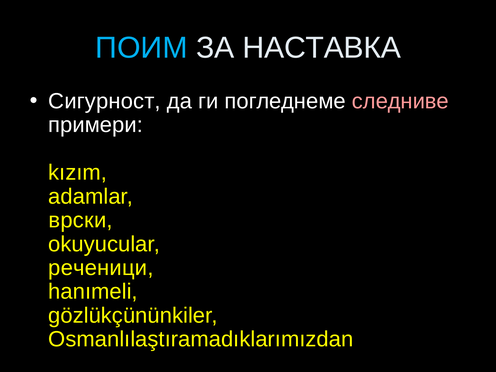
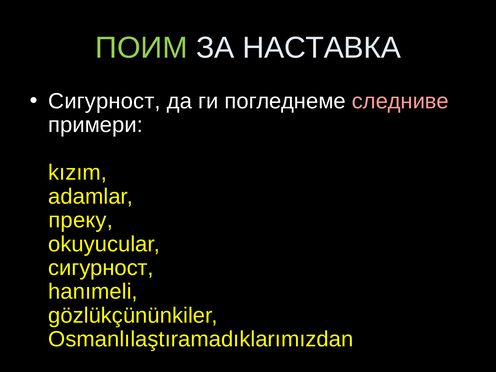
ПОИМ colour: light blue -> light green
врски: врски -> преку
реченици at (101, 268): реченици -> сигурност
